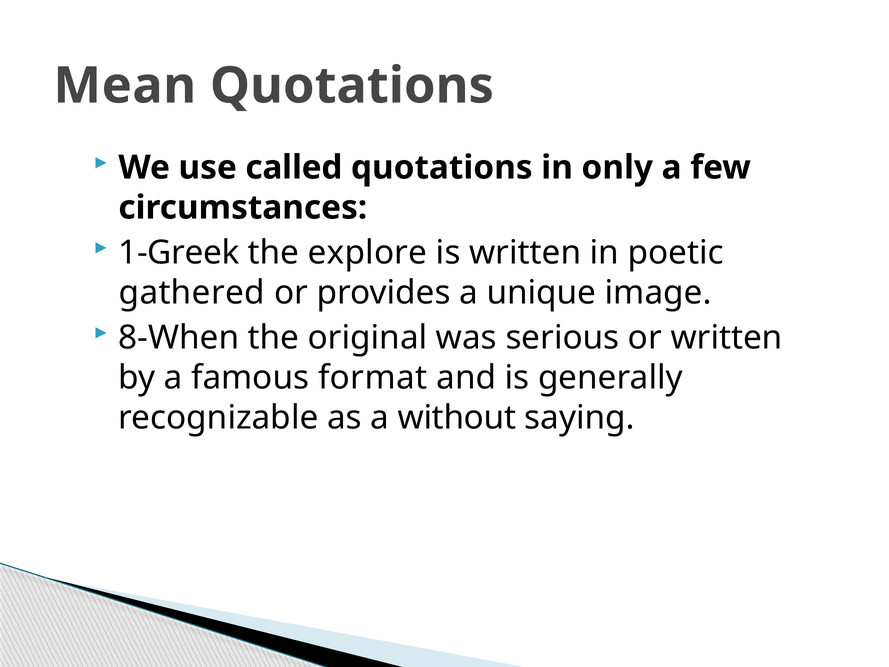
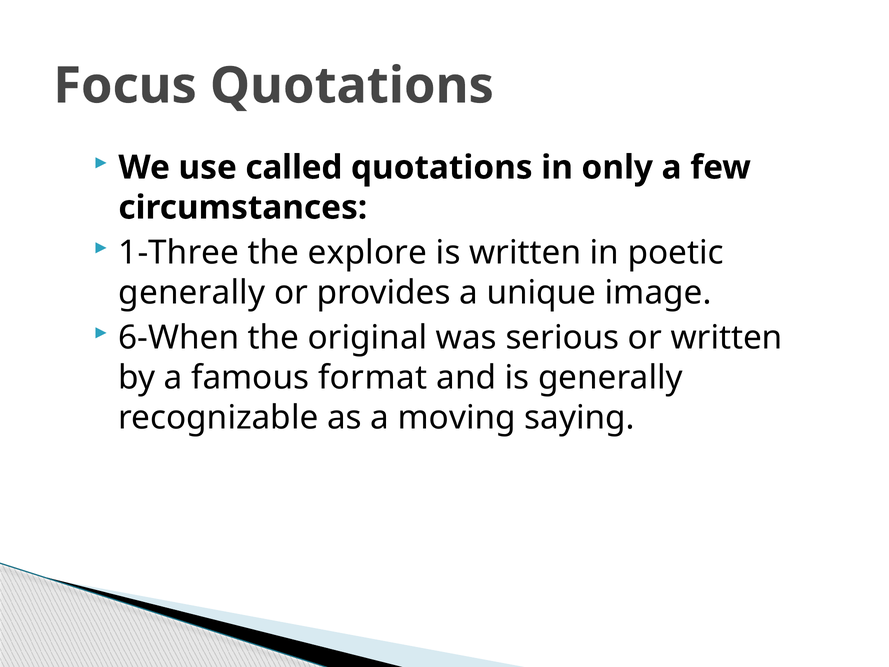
Mean: Mean -> Focus
1-Greek: 1-Greek -> 1-Three
gathered at (192, 293): gathered -> generally
8-When: 8-When -> 6-When
without: without -> moving
